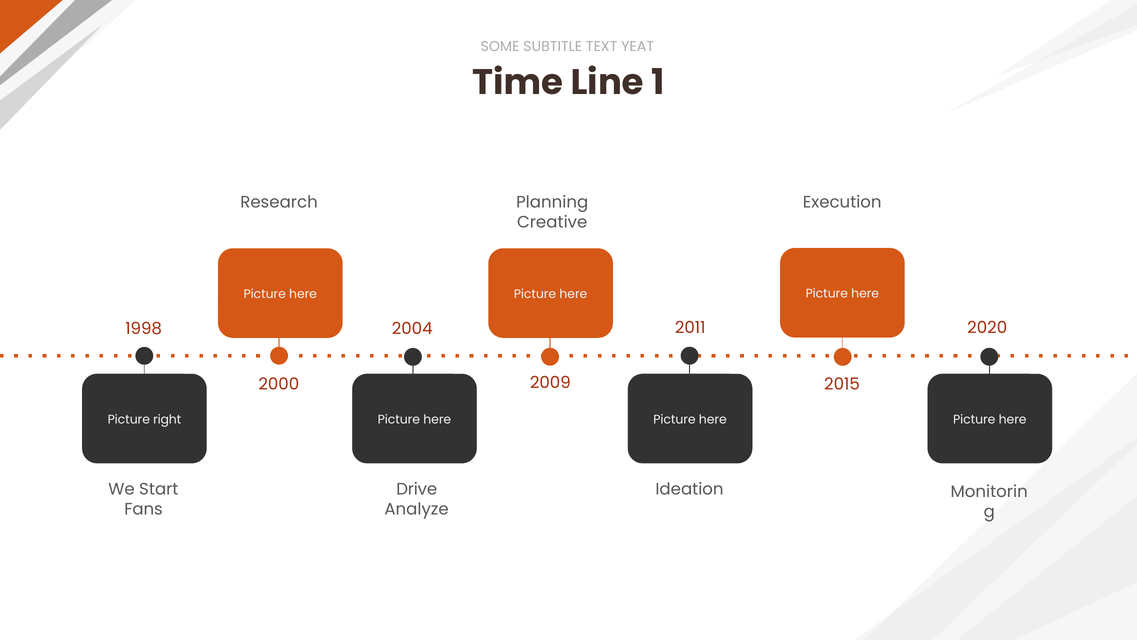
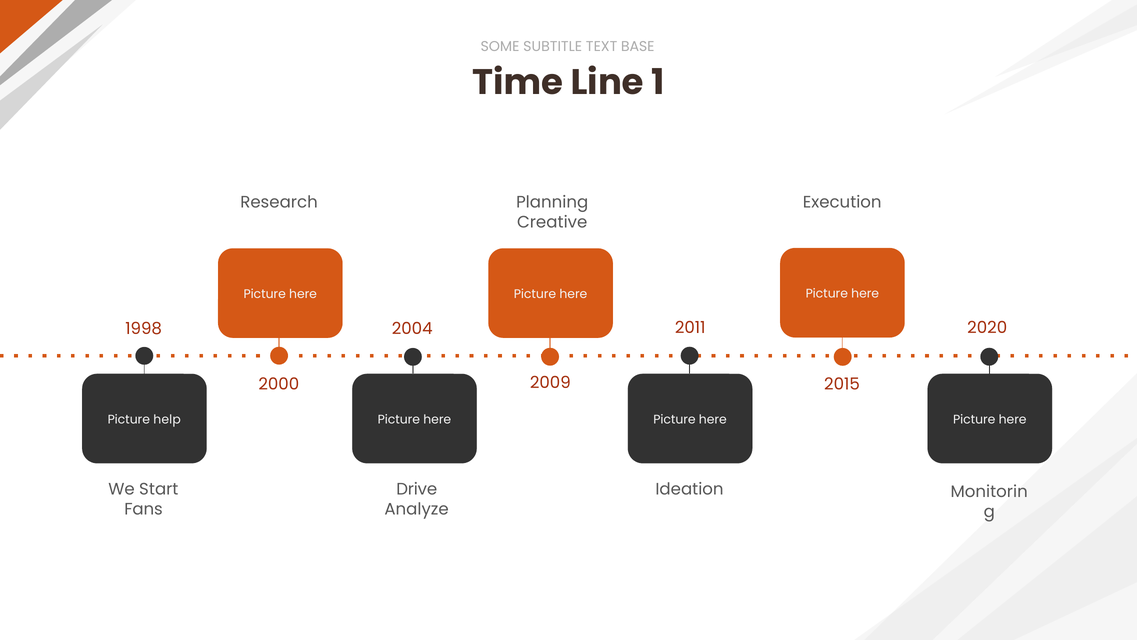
YEAT: YEAT -> BASE
right: right -> help
